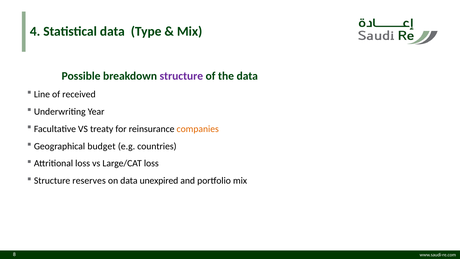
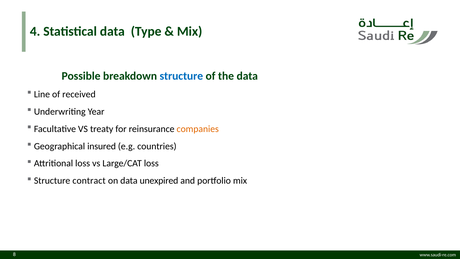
structure at (181, 76) colour: purple -> blue
budget: budget -> insured
reserves: reserves -> contract
